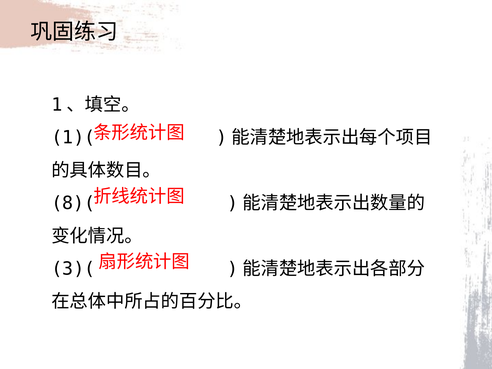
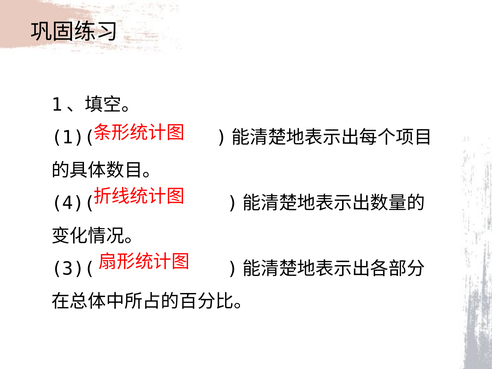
8)(: 8)( -> 4)(
